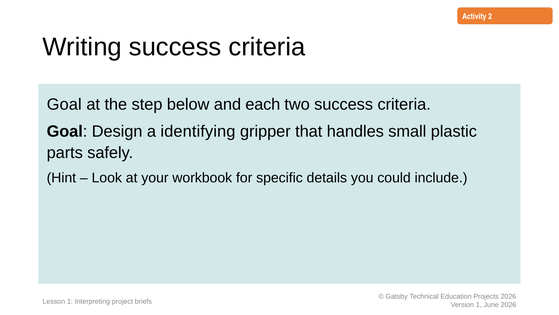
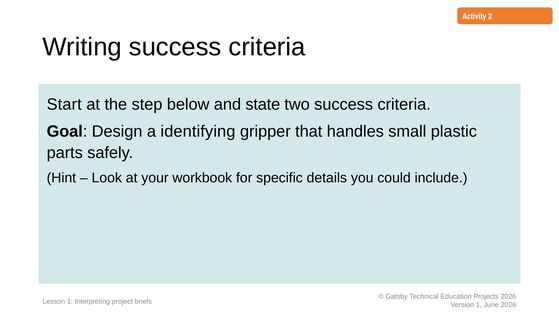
Goal at (64, 104): Goal -> Start
each: each -> state
